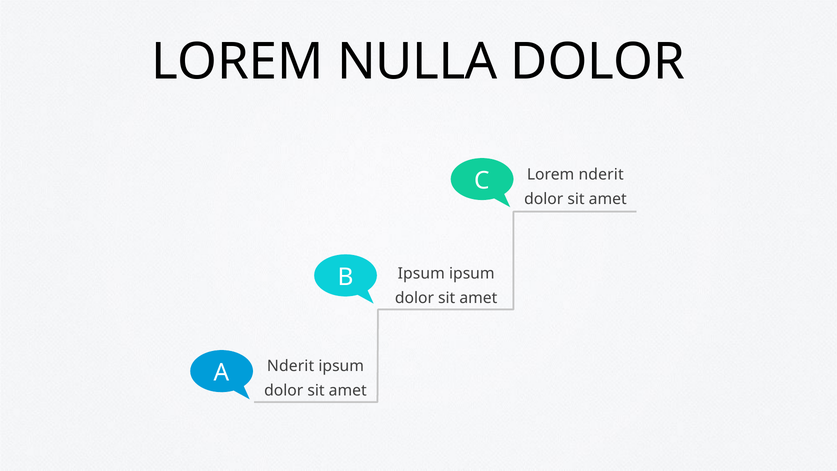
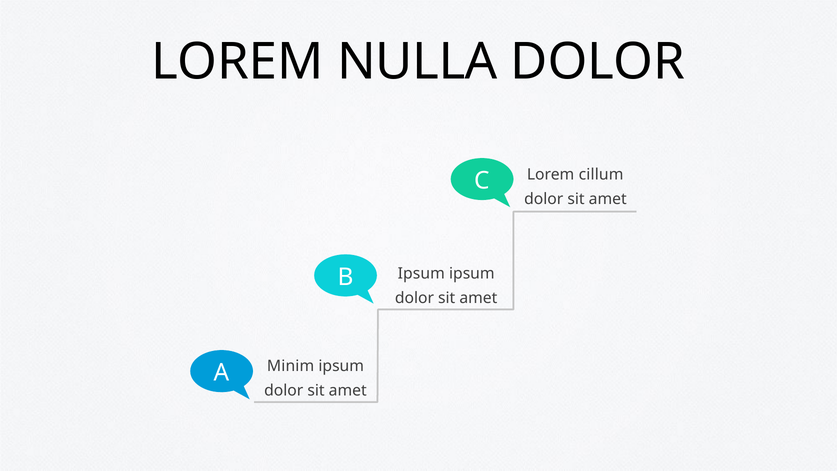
Lorem nderit: nderit -> cillum
Nderit at (291, 366): Nderit -> Minim
